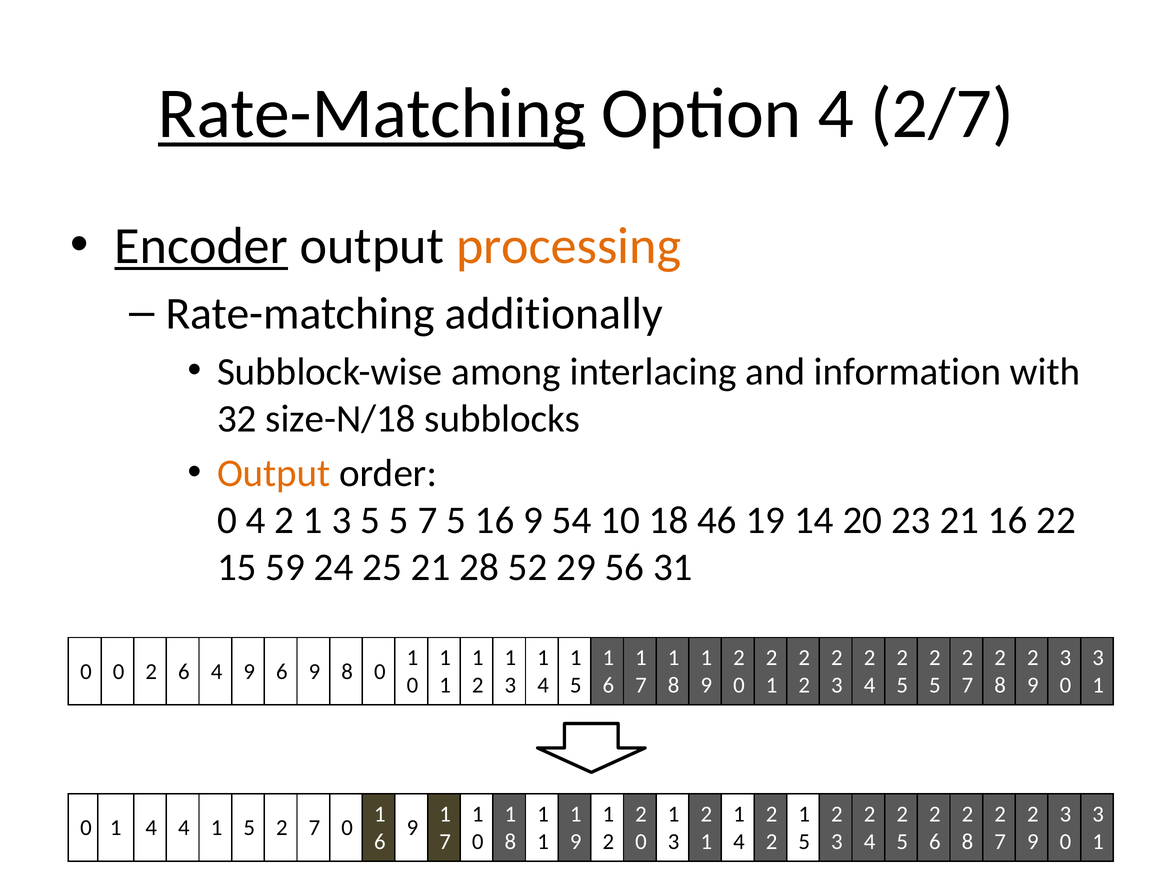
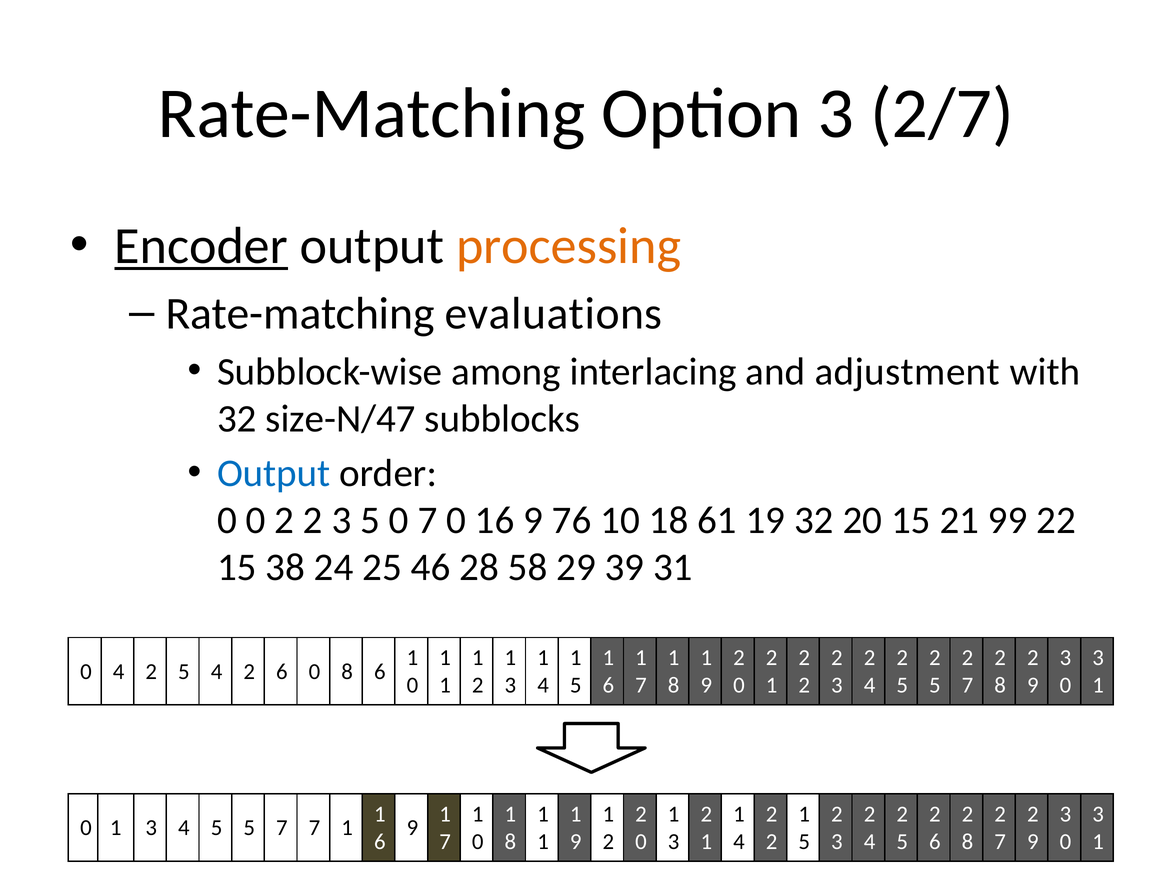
Rate-Matching at (372, 114) underline: present -> none
Option 4: 4 -> 3
additionally: additionally -> evaluations
information: information -> adjustment
size-N/18: size-N/18 -> size-N/47
Output at (274, 473) colour: orange -> blue
0 4: 4 -> 0
1 at (313, 520): 1 -> 2
5 5: 5 -> 0
7 5: 5 -> 0
54: 54 -> 76
46: 46 -> 61
19 14: 14 -> 32
20 23: 23 -> 15
21 16: 16 -> 99
59: 59 -> 38
25 21: 21 -> 46
52: 52 -> 58
56: 56 -> 39
0 0: 0 -> 4
6 at (184, 671): 6 -> 5
9 at (249, 671): 9 -> 2
9 at (314, 671): 9 -> 0
8 0: 0 -> 6
4 at (151, 828): 4 -> 3
1 at (217, 828): 1 -> 5
2 at (282, 828): 2 -> 7
0 at (347, 828): 0 -> 1
